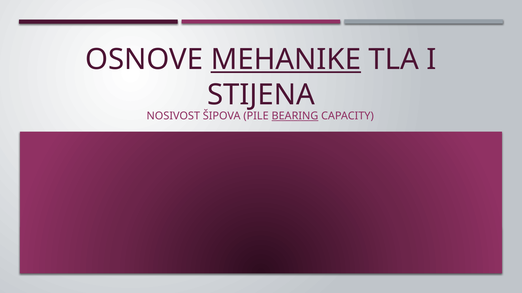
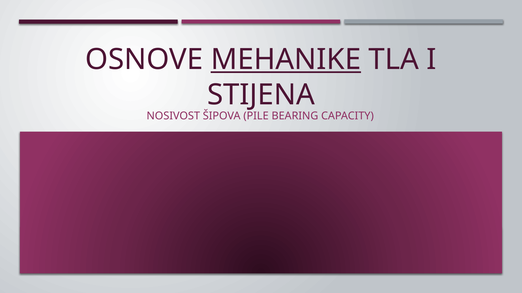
BEARING underline: present -> none
